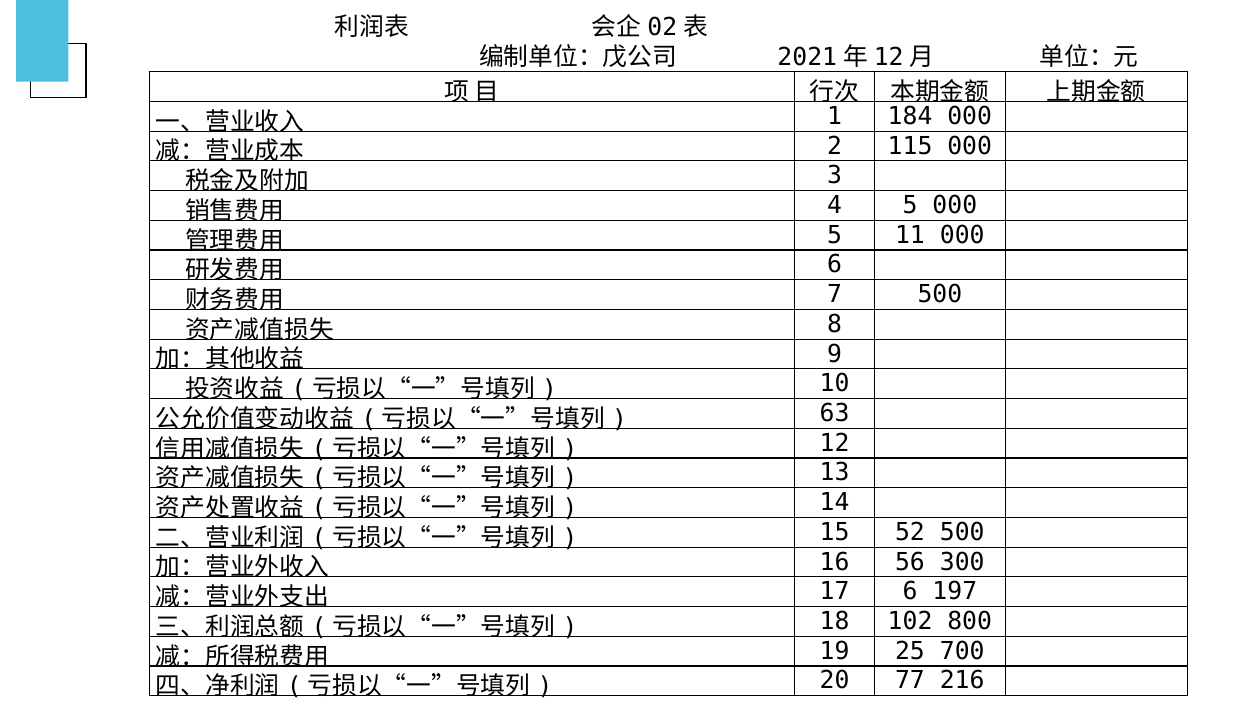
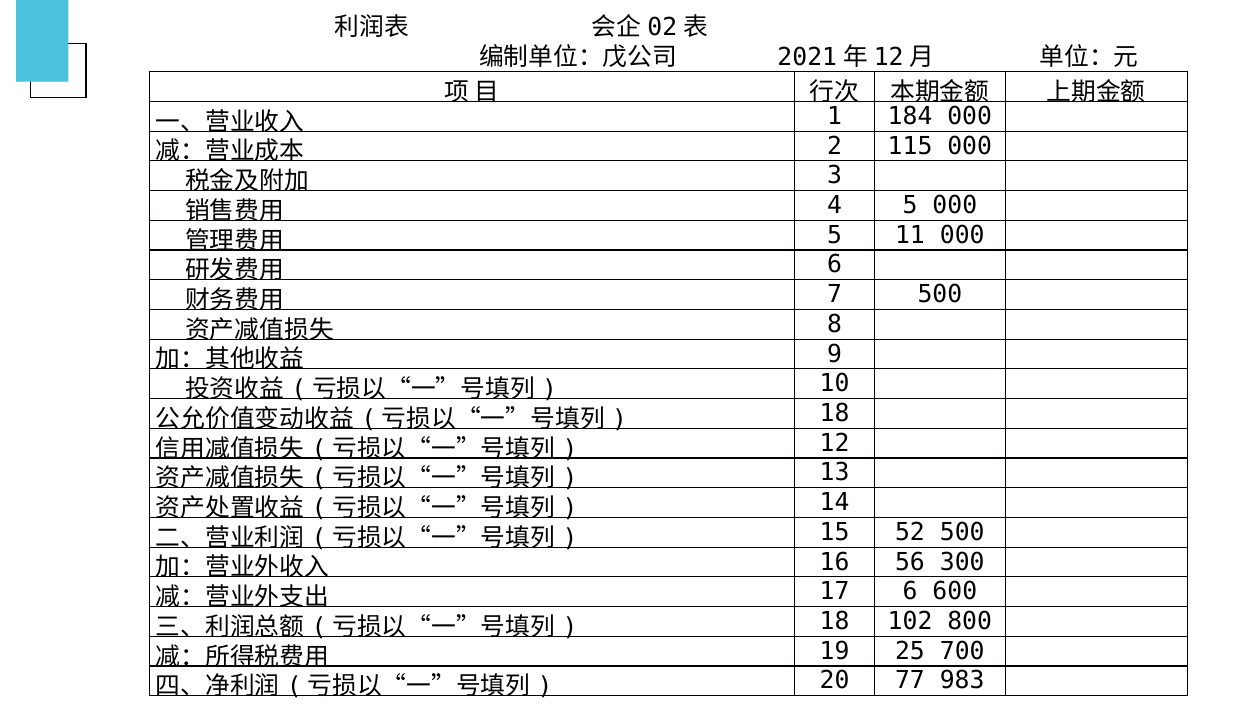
63 at (835, 414): 63 -> 18
197: 197 -> 600
216: 216 -> 983
